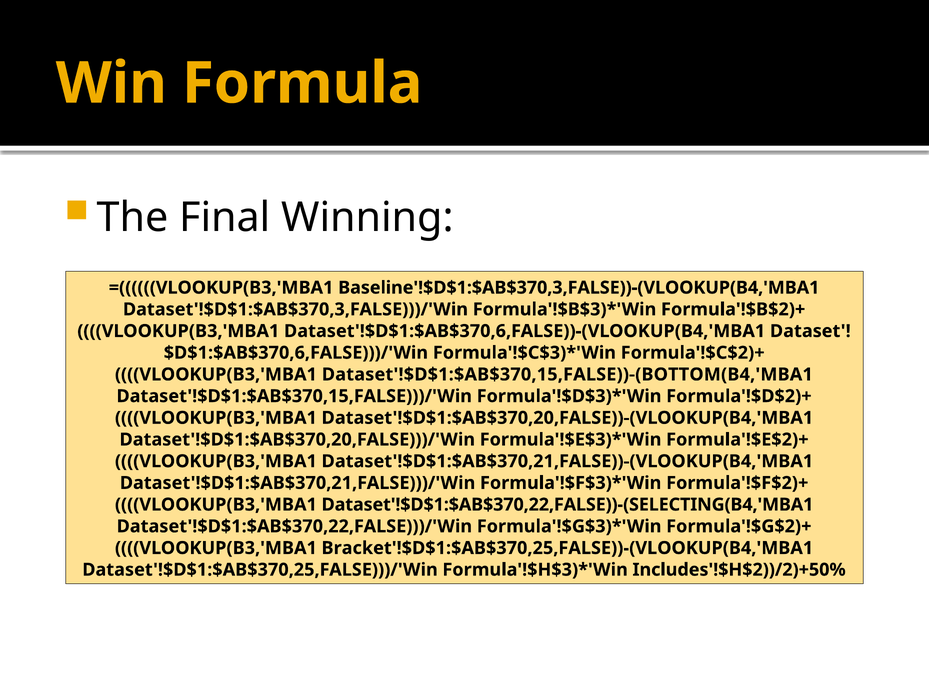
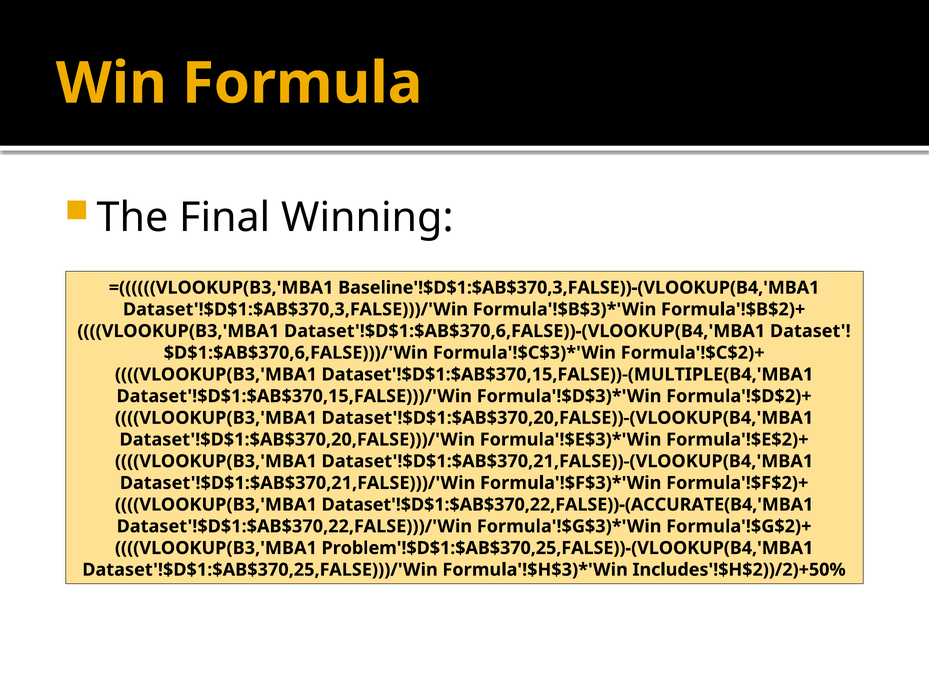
Dataset'!$D$1:$AB$370,15,FALSE))-(BOTTOM(B4,'MBA1: Dataset'!$D$1:$AB$370,15,FALSE))-(BOTTOM(B4,'MBA1 -> Dataset'!$D$1:$AB$370,15,FALSE))-(MULTIPLE(B4,'MBA1
Dataset'!$D$1:$AB$370,22,FALSE))-(SELECTING(B4,'MBA1: Dataset'!$D$1:$AB$370,22,FALSE))-(SELECTING(B4,'MBA1 -> Dataset'!$D$1:$AB$370,22,FALSE))-(ACCURATE(B4,'MBA1
Bracket'!$D$1:$AB$370,25,FALSE))-(VLOOKUP(B4,'MBA1: Bracket'!$D$1:$AB$370,25,FALSE))-(VLOOKUP(B4,'MBA1 -> Problem'!$D$1:$AB$370,25,FALSE))-(VLOOKUP(B4,'MBA1
